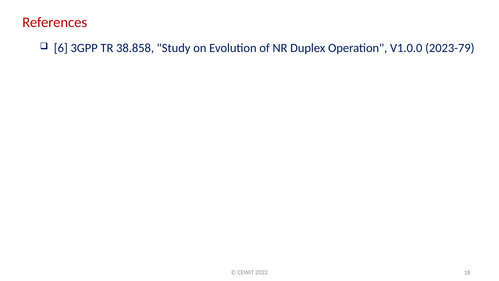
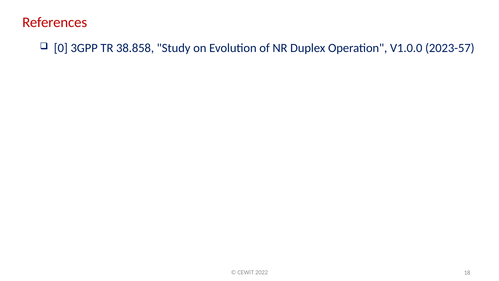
6: 6 -> 0
2023-79: 2023-79 -> 2023-57
